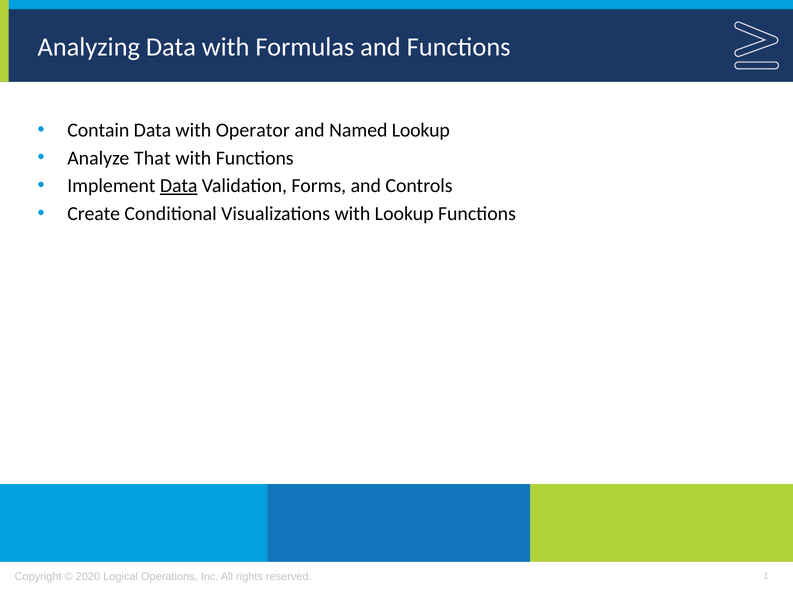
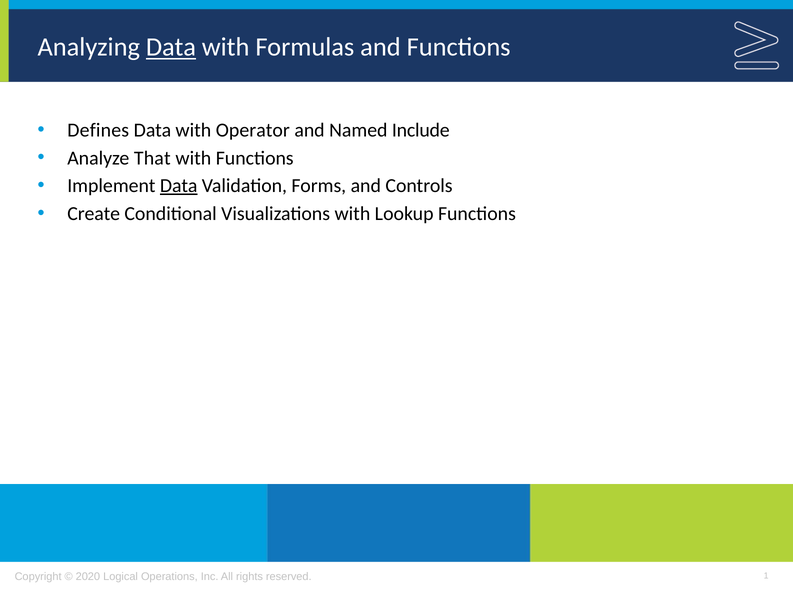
Data at (171, 47) underline: none -> present
Contain: Contain -> Defines
Named Lookup: Lookup -> Include
